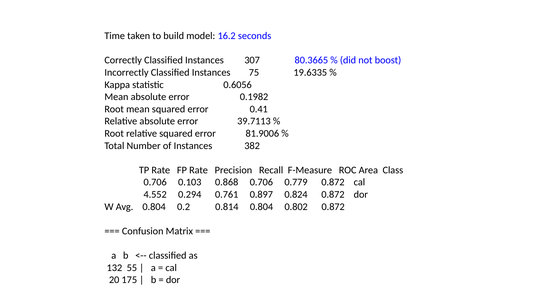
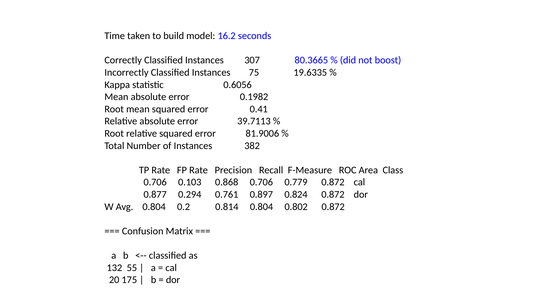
4.552: 4.552 -> 0.877
